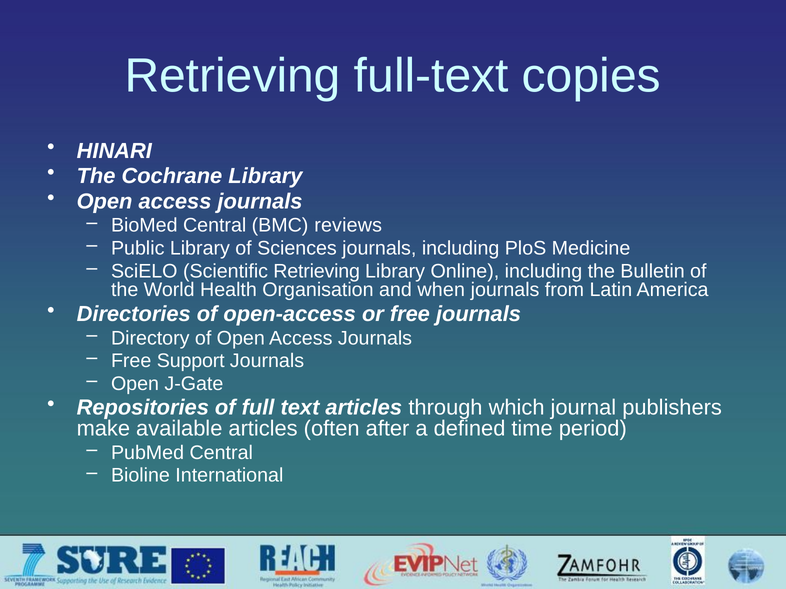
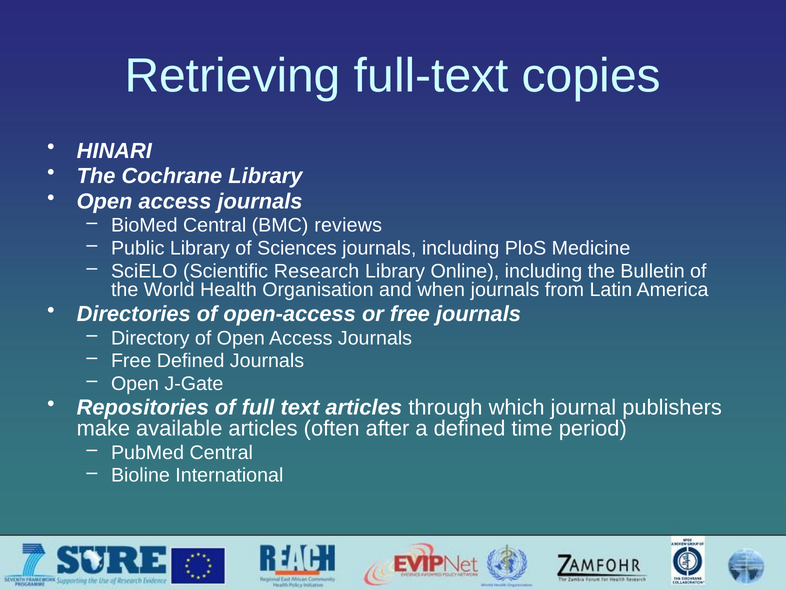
Scientific Retrieving: Retrieving -> Research
Free Support: Support -> Defined
